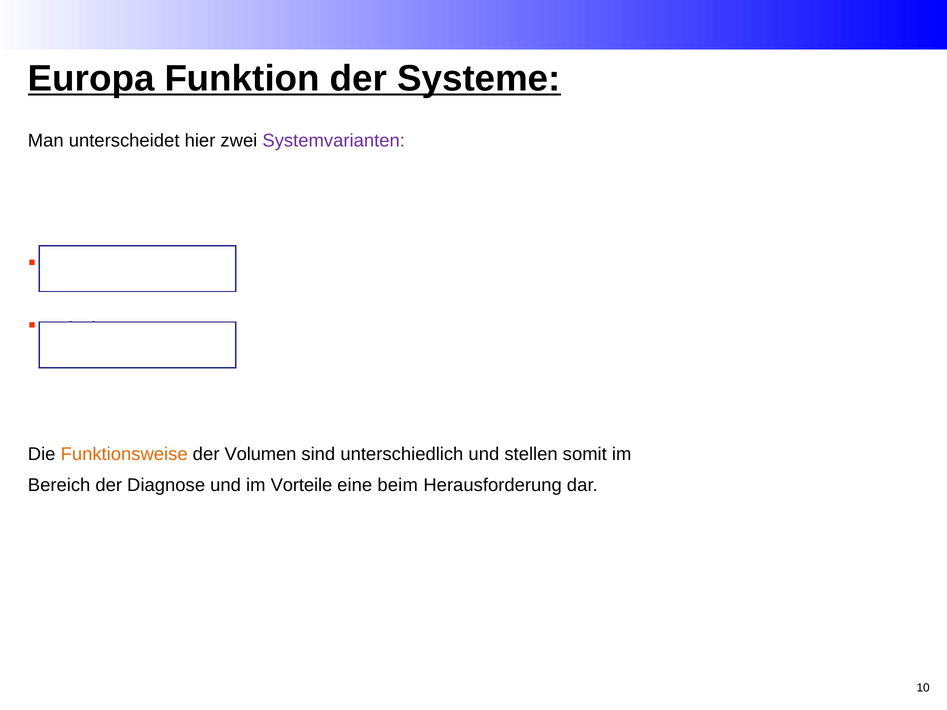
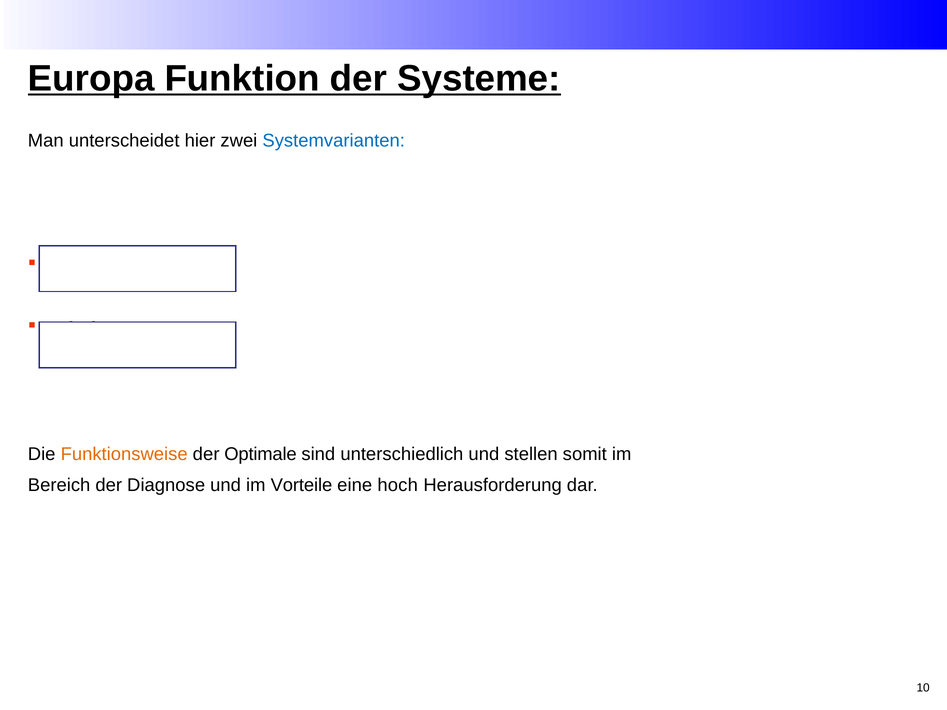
Systemvarianten colour: purple -> blue
Volumen: Volumen -> Optimale
beim: beim -> hoch
